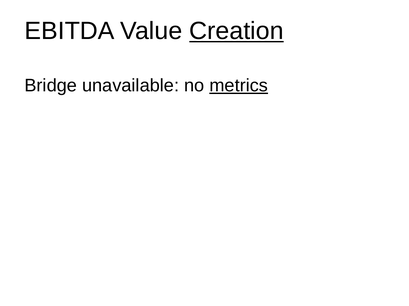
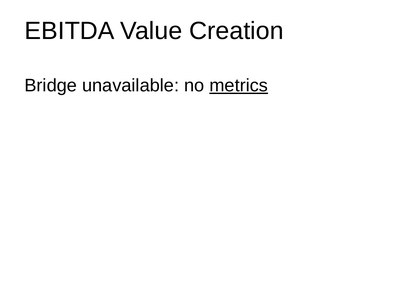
Creation underline: present -> none
